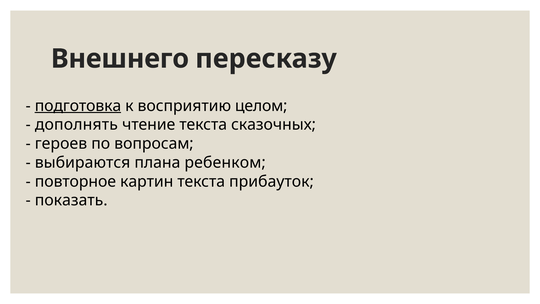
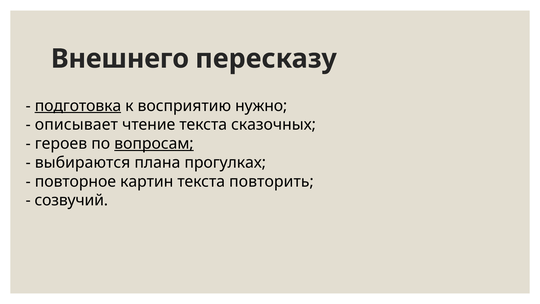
целом: целом -> нужно
дополнять: дополнять -> описывает
вопросам underline: none -> present
ребенком: ребенком -> прогулках
прибауток: прибауток -> повторить
показать: показать -> созвучий
